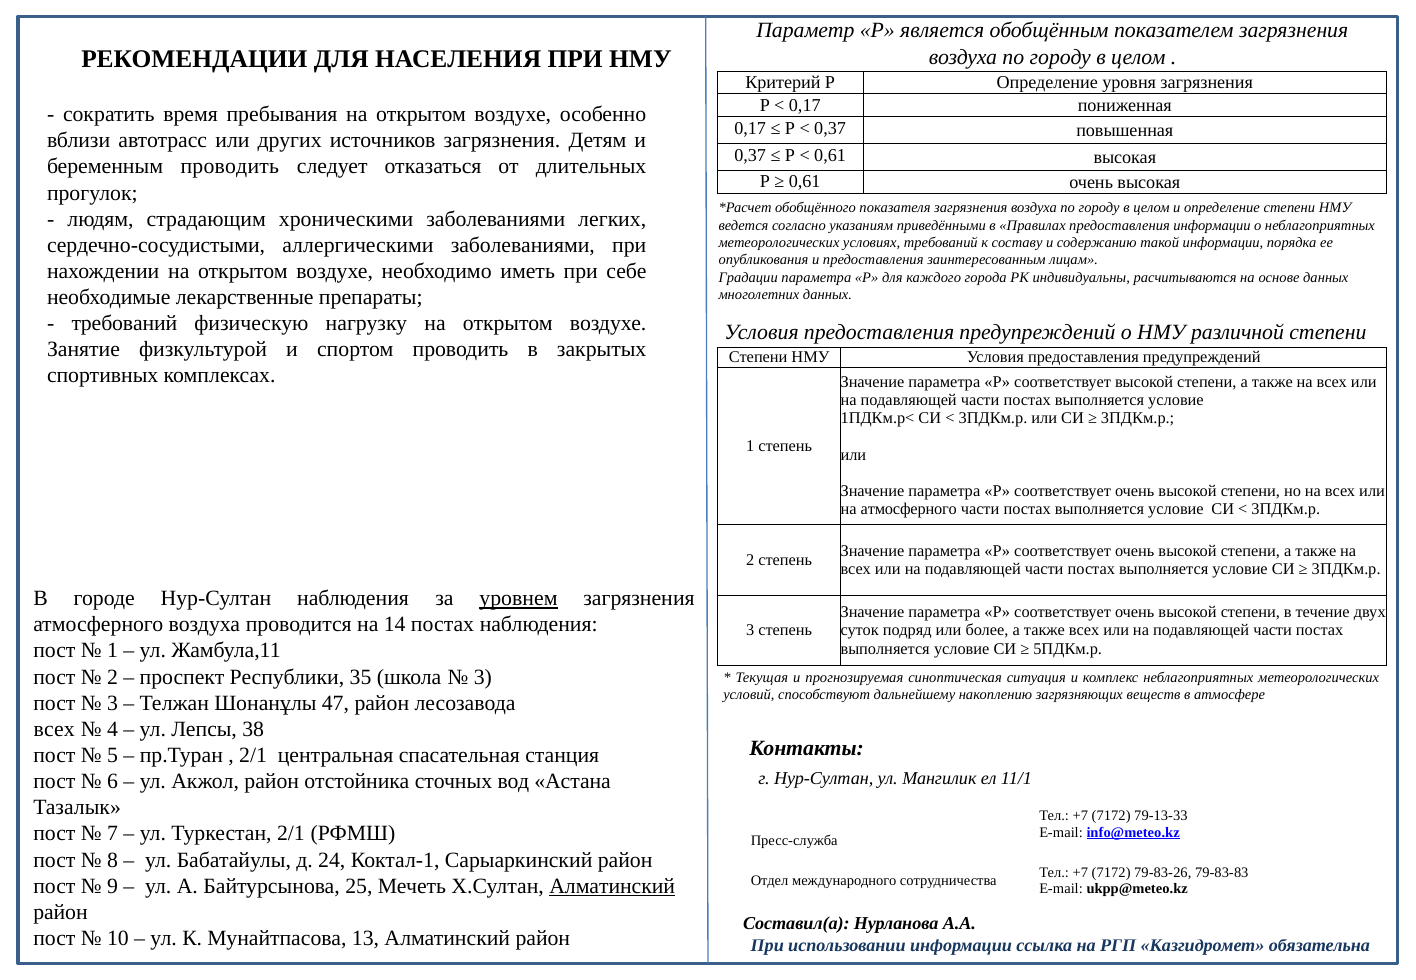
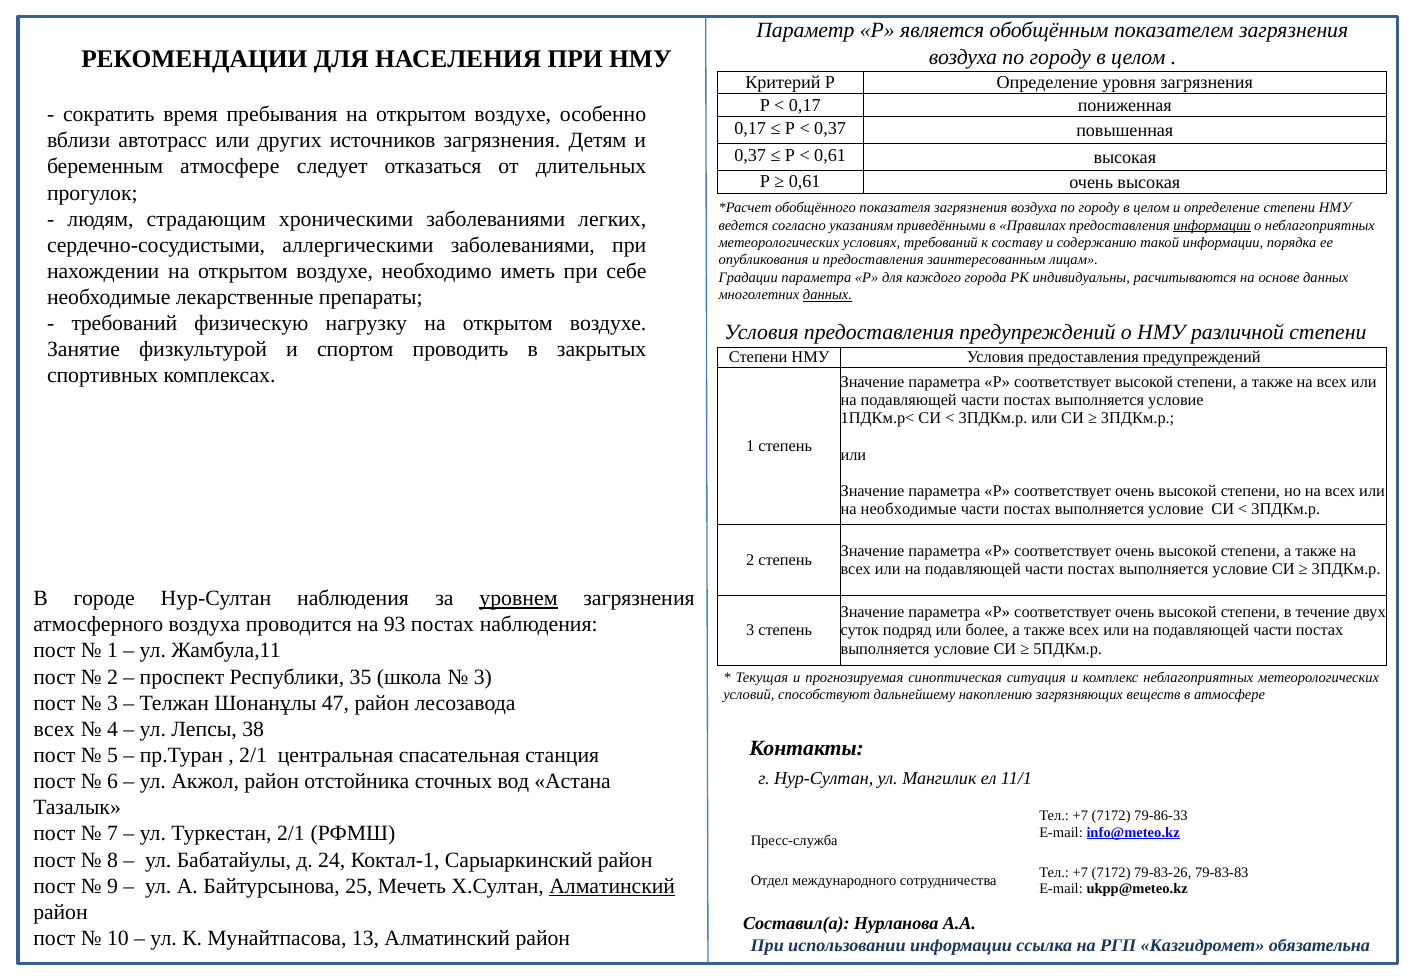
беременным проводить: проводить -> атмосфере
информации at (1212, 225) underline: none -> present
данных at (827, 295) underline: none -> present
на атмосферного: атмосферного -> необходимые
14: 14 -> 93
79-13-33: 79-13-33 -> 79-86-33
